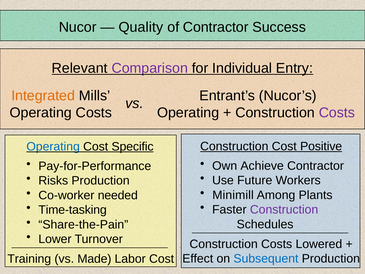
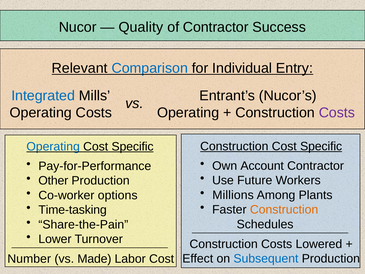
Comparison colour: purple -> blue
Integrated colour: orange -> blue
Construction Cost Positive: Positive -> Specific
Achieve: Achieve -> Account
Risks: Risks -> Other
Minimill: Minimill -> Millions
needed: needed -> options
Construction at (284, 209) colour: purple -> orange
Training: Training -> Number
